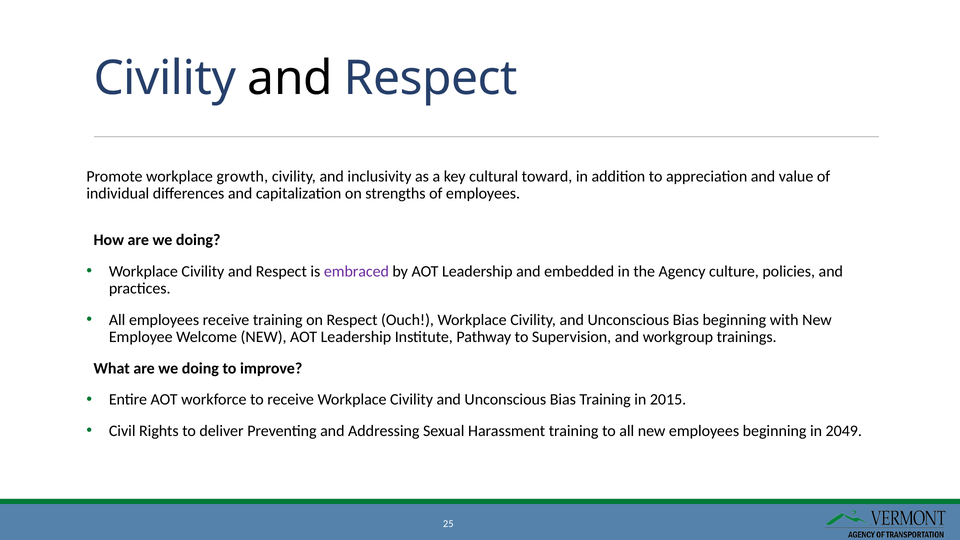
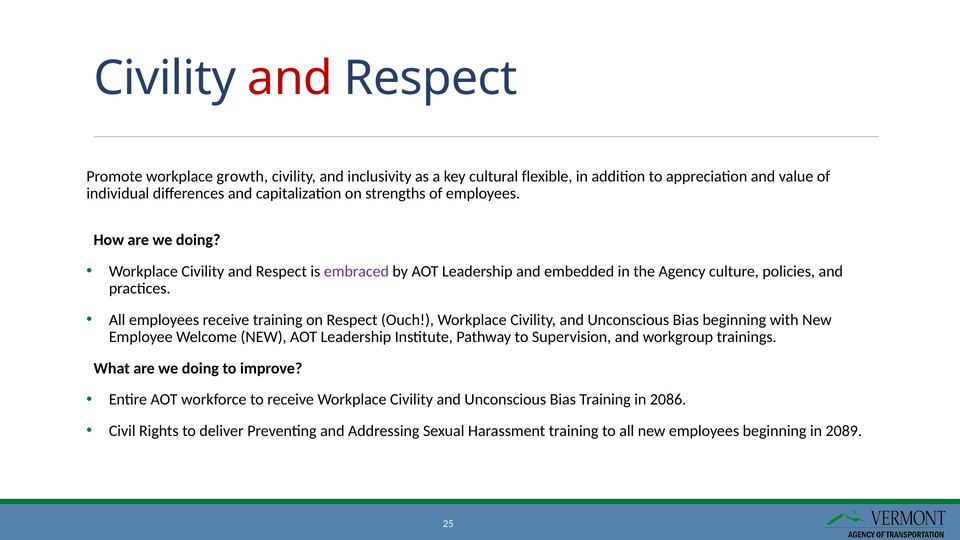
and at (290, 79) colour: black -> red
toward: toward -> flexible
2015: 2015 -> 2086
2049: 2049 -> 2089
